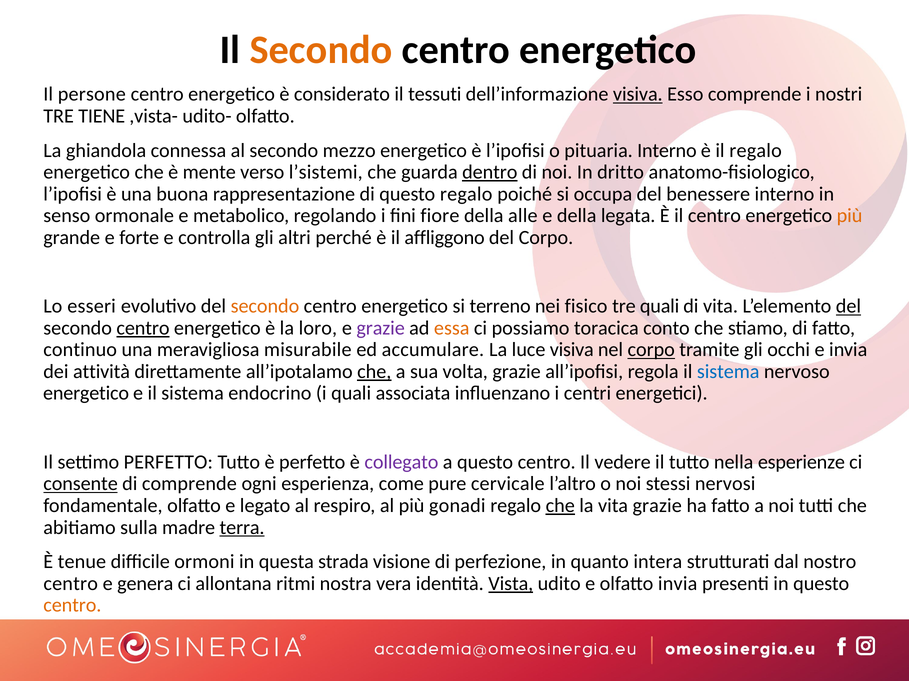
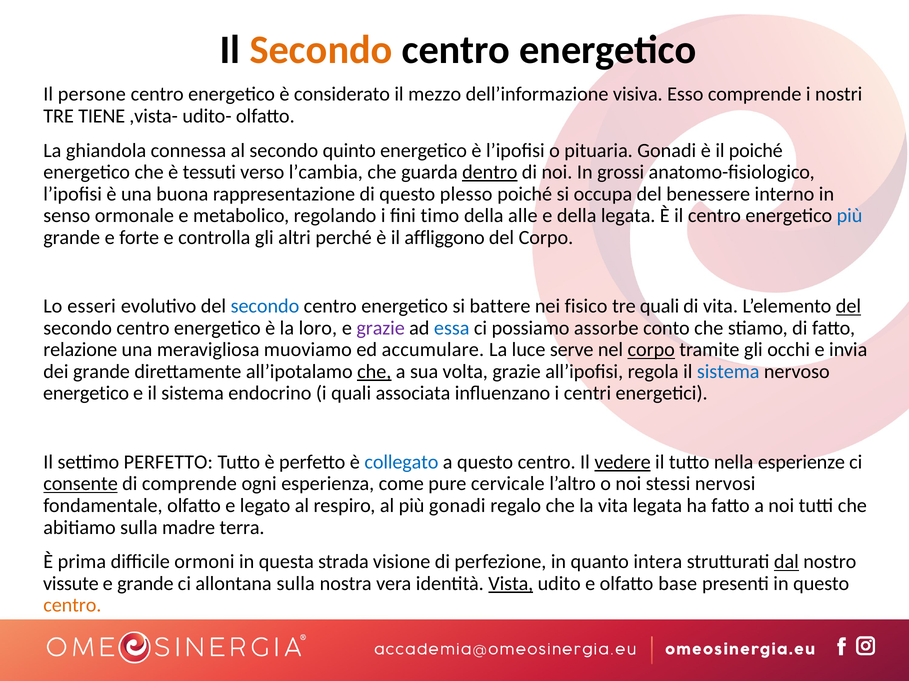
tessuti: tessuti -> mezzo
visiva at (638, 94) underline: present -> none
mezzo: mezzo -> quinto
pituaria Interno: Interno -> Gonadi
il regalo: regalo -> poiché
mente: mente -> tessuti
l’sistemi: l’sistemi -> l’cambia
dritto: dritto -> grossi
questo regalo: regalo -> plesso
fiore: fiore -> timo
più at (850, 216) colour: orange -> blue
secondo at (265, 307) colour: orange -> blue
terreno: terreno -> battere
centro at (143, 328) underline: present -> none
essa colour: orange -> blue
toracica: toracica -> assorbe
continuo: continuo -> relazione
misurabile: misurabile -> muoviamo
luce visiva: visiva -> serve
dei attività: attività -> grande
collegato colour: purple -> blue
vedere underline: none -> present
che at (560, 506) underline: present -> none
vita grazie: grazie -> legata
terra underline: present -> none
tenue: tenue -> prima
dal underline: none -> present
centro at (71, 584): centro -> vissute
e genera: genera -> grande
allontana ritmi: ritmi -> sulla
olfatto invia: invia -> base
